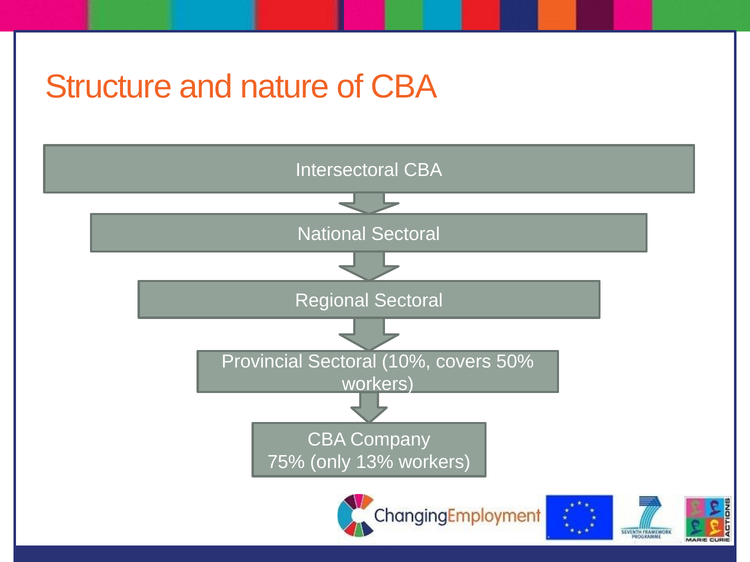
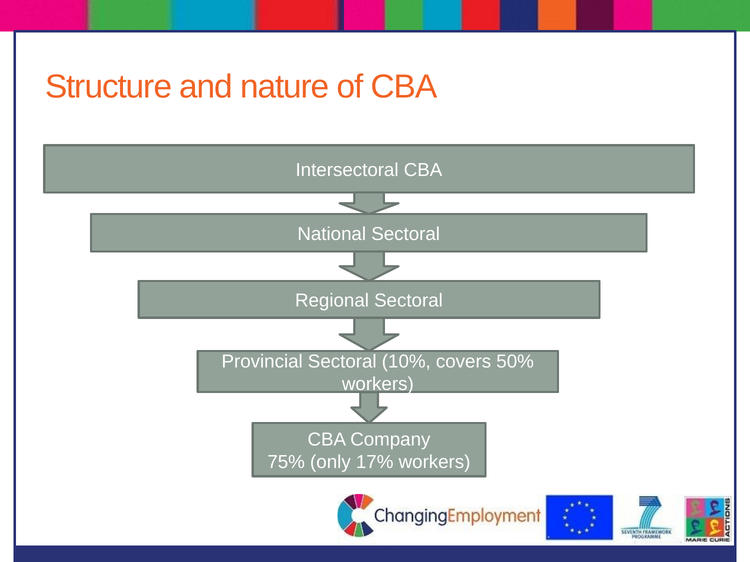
13%: 13% -> 17%
